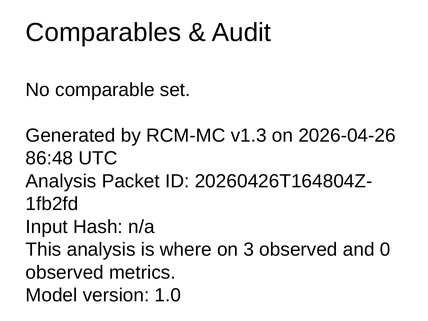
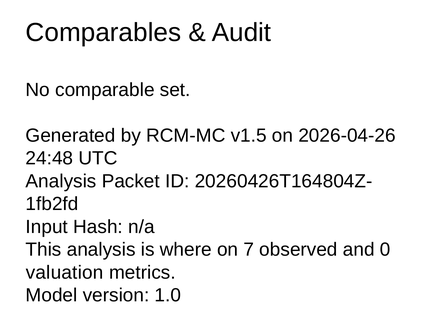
v1.3: v1.3 -> v1.5
86:48: 86:48 -> 24:48
3: 3 -> 7
observed at (65, 272): observed -> valuation
